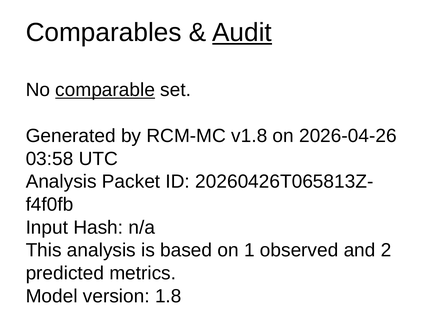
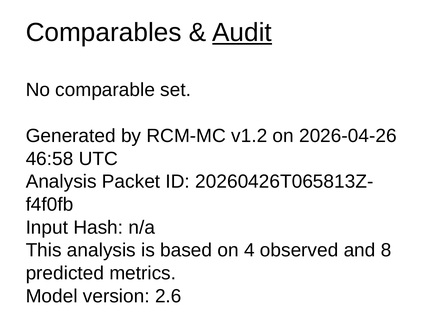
comparable underline: present -> none
v1.8: v1.8 -> v1.2
03:58: 03:58 -> 46:58
1: 1 -> 4
2: 2 -> 8
1.8: 1.8 -> 2.6
